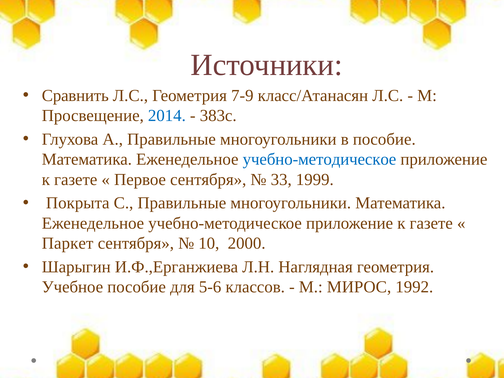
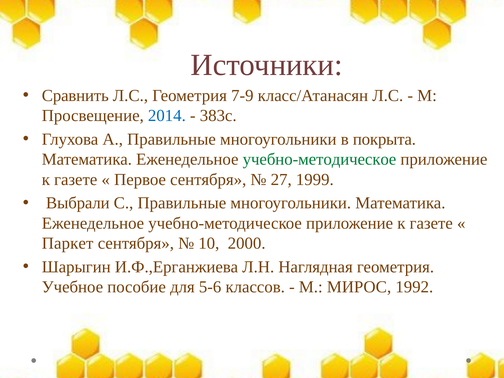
в пособие: пособие -> покрыта
учебно-методическое at (319, 159) colour: blue -> green
33: 33 -> 27
Покрыта: Покрыта -> Выбрали
